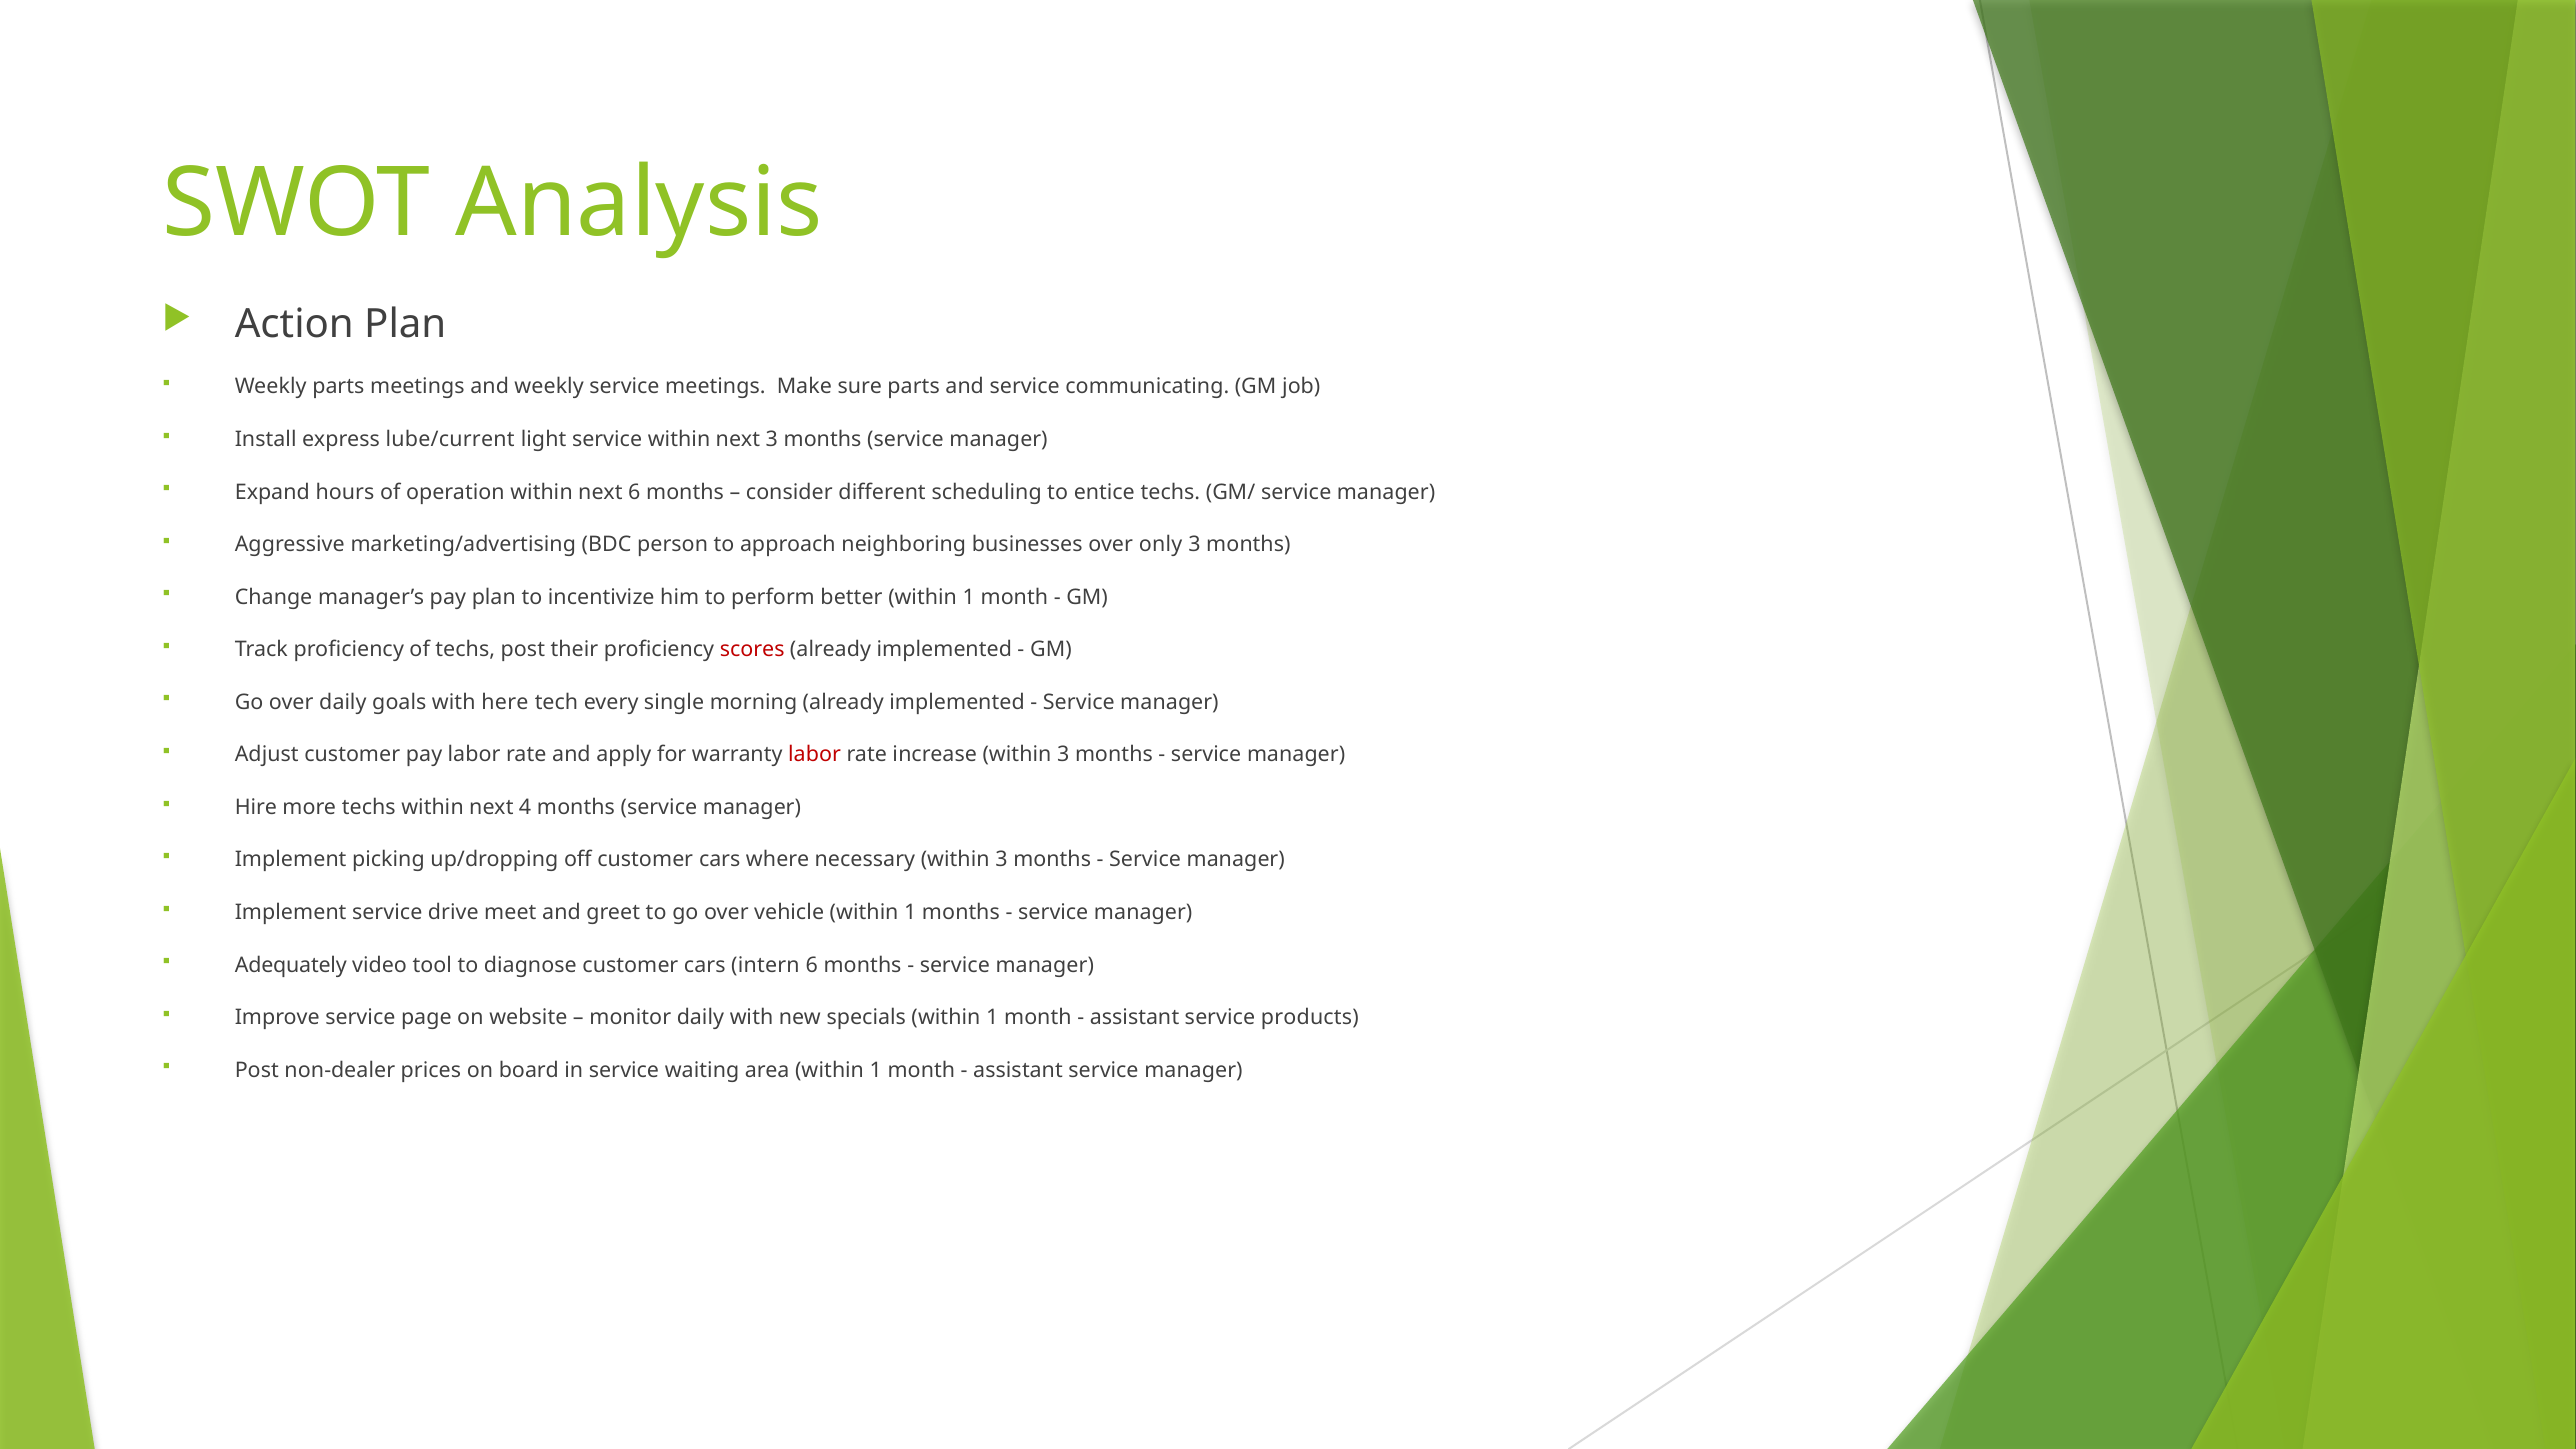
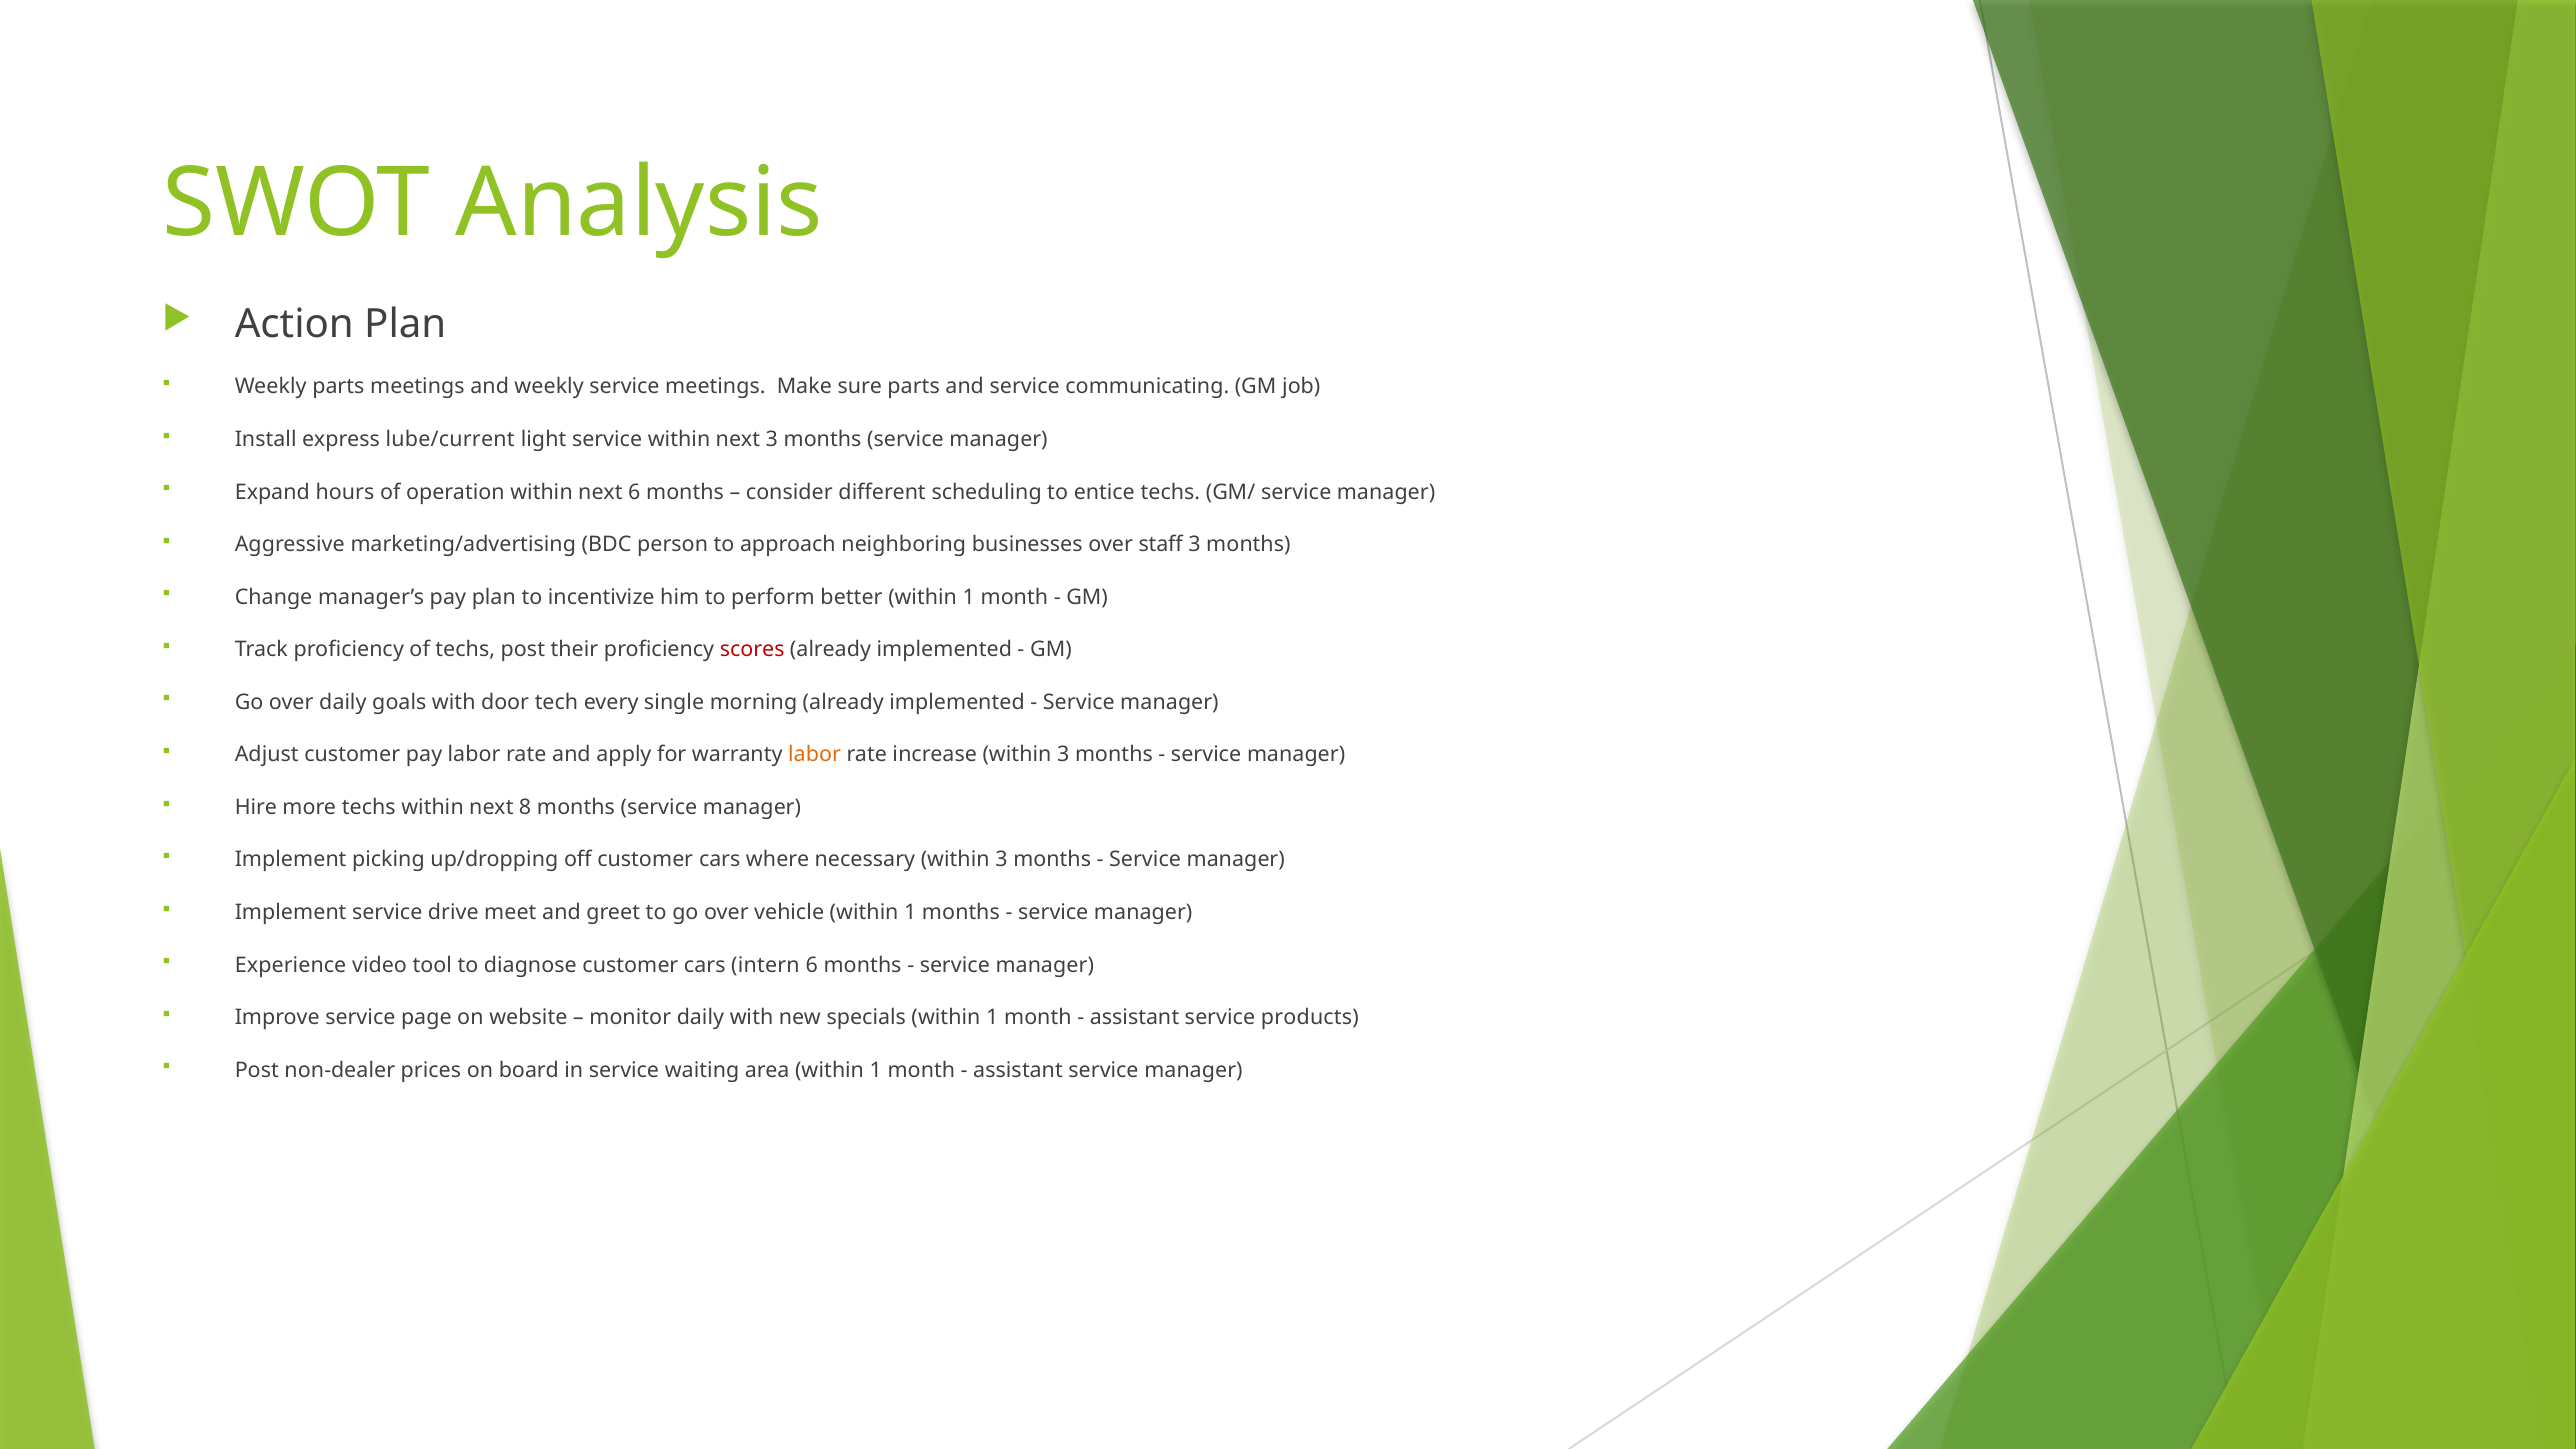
only: only -> staff
here: here -> door
labor at (815, 755) colour: red -> orange
4: 4 -> 8
Adequately: Adequately -> Experience
